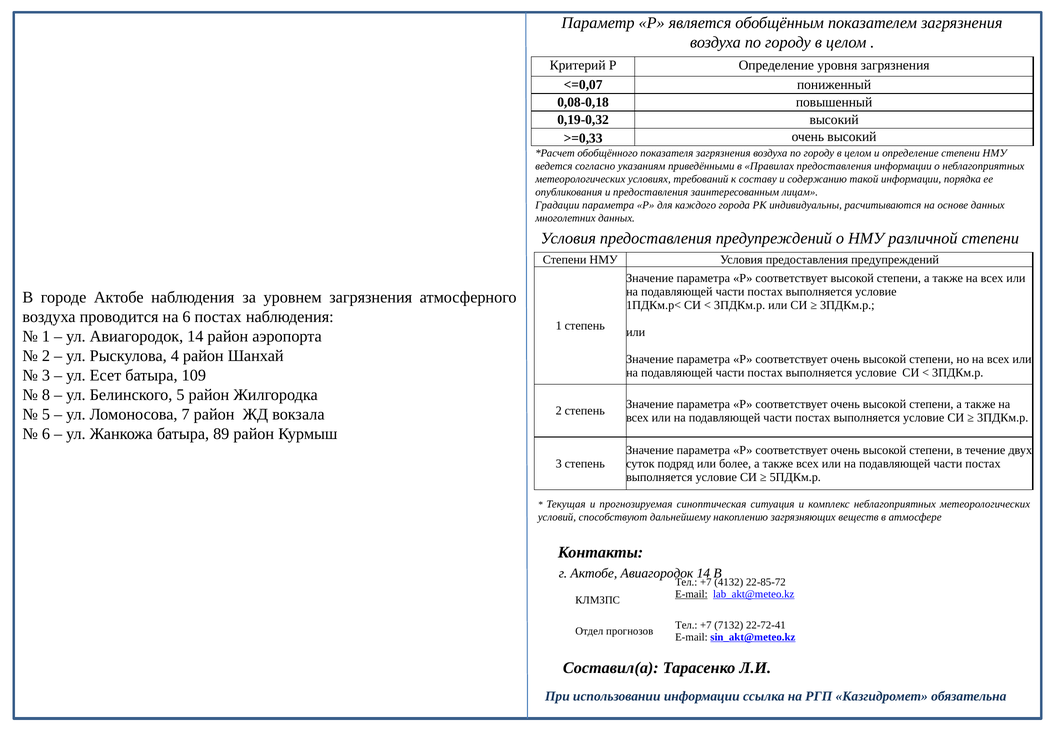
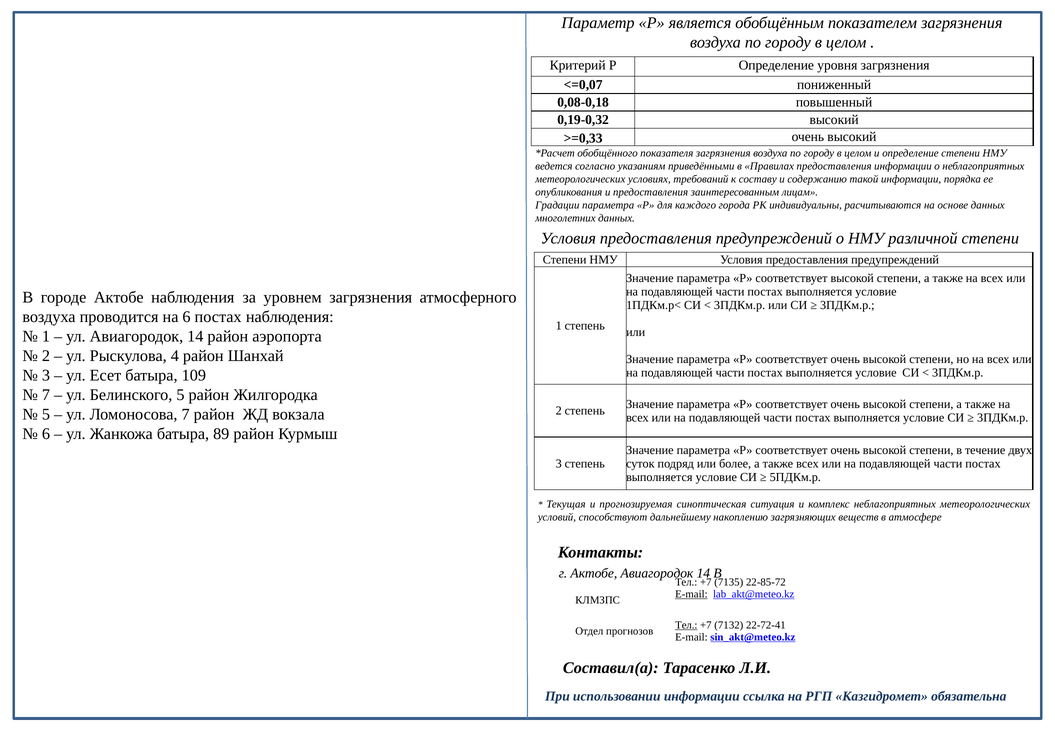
8 at (46, 395): 8 -> 7
4132: 4132 -> 7135
Тел at (686, 624) underline: none -> present
